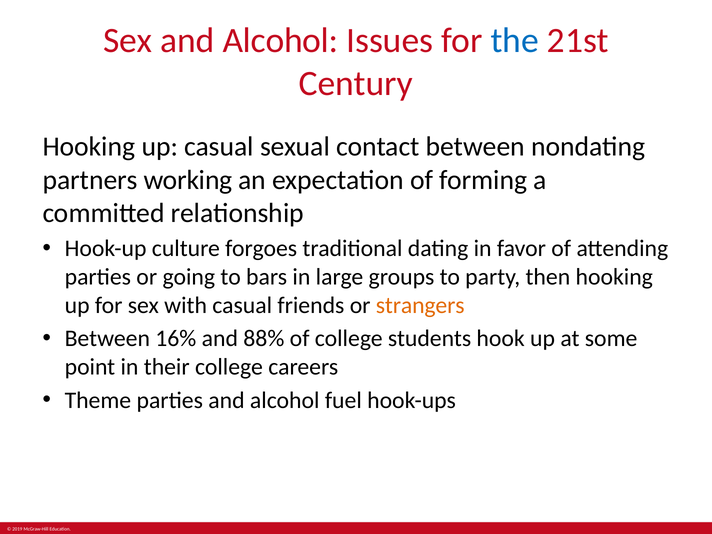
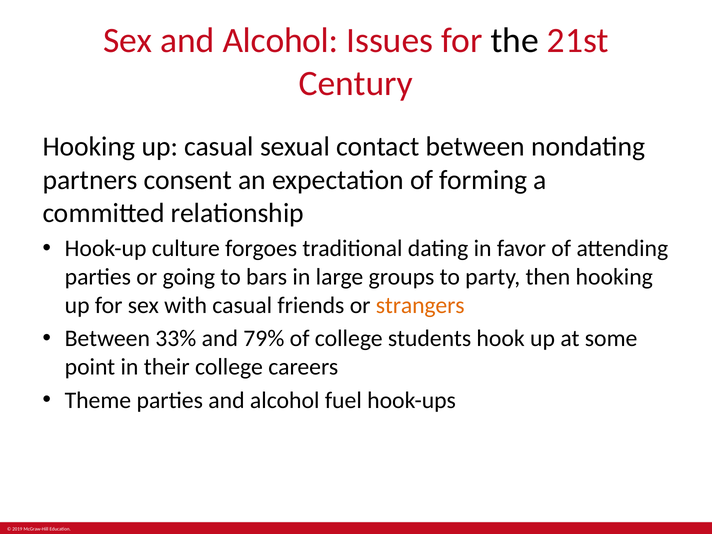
the colour: blue -> black
working: working -> consent
16%: 16% -> 33%
88%: 88% -> 79%
